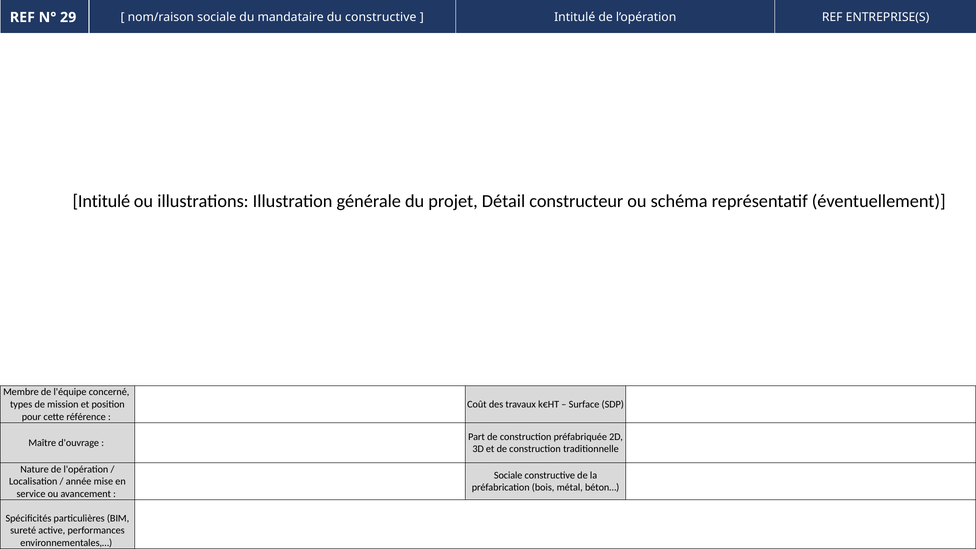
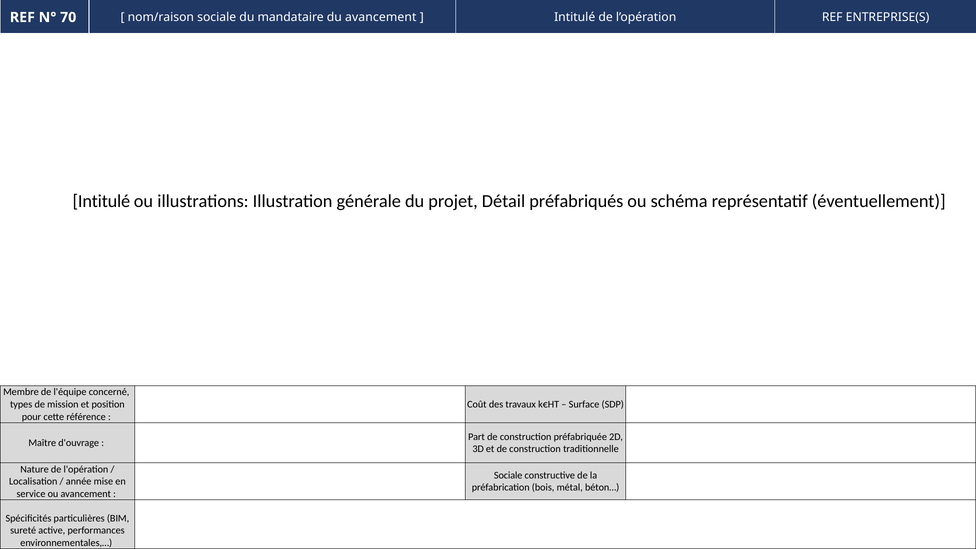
29: 29 -> 70
du constructive: constructive -> avancement
constructeur: constructeur -> préfabriqués
